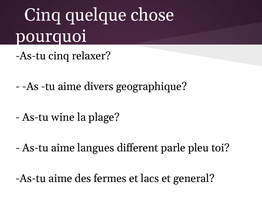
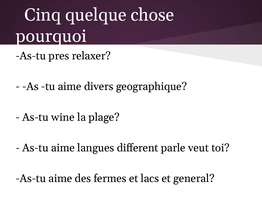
As-tu cinq: cinq -> pres
pleu: pleu -> veut
